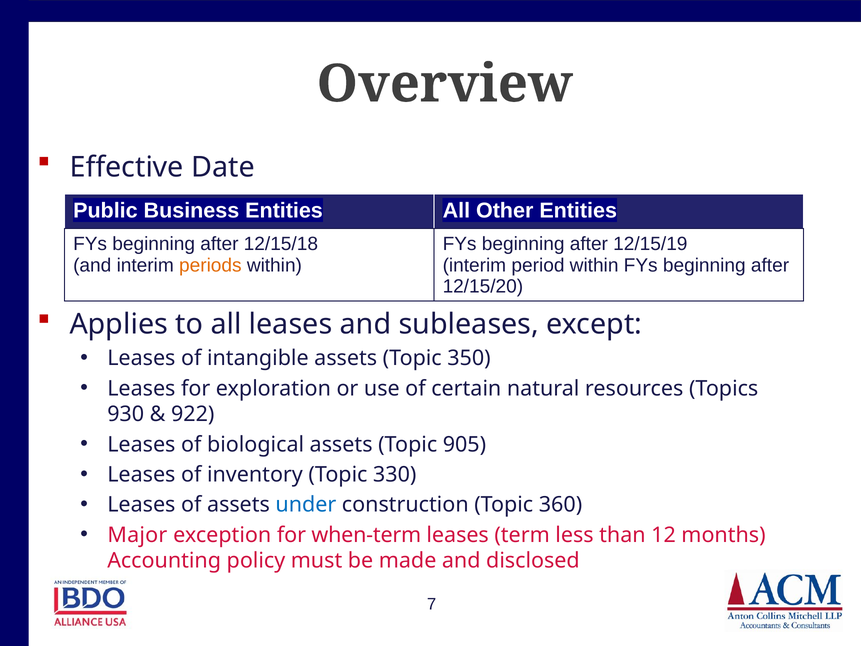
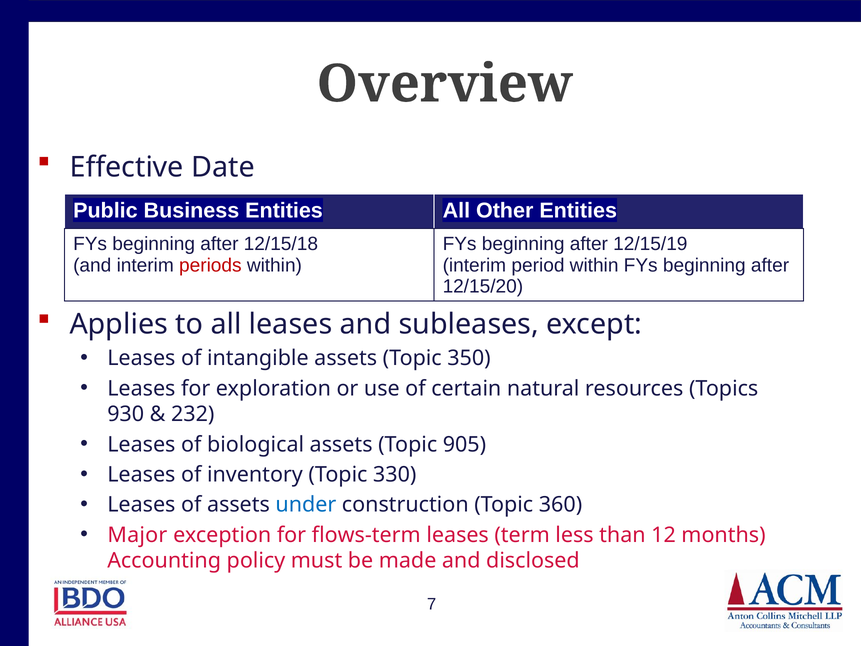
periods colour: orange -> red
922: 922 -> 232
when-term: when-term -> flows-term
